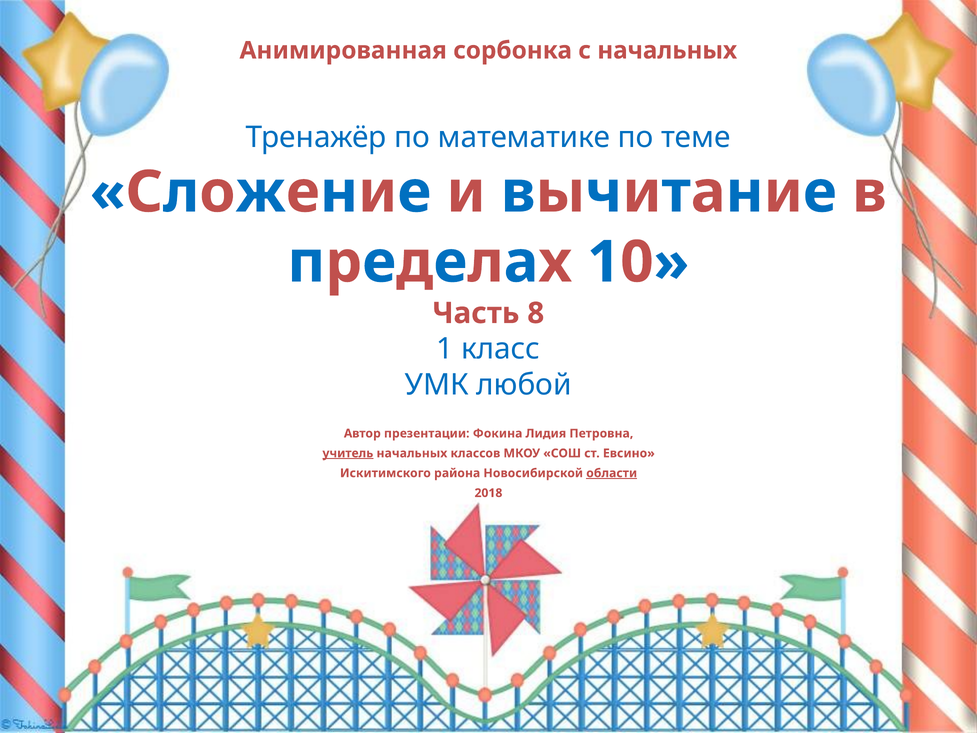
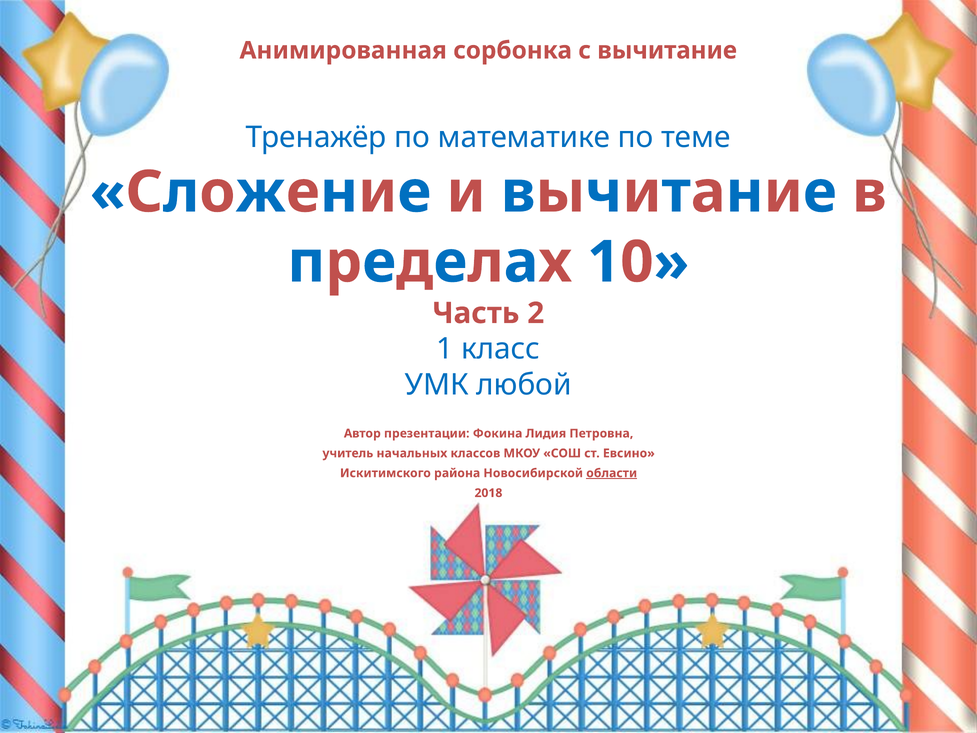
с начальных: начальных -> вычитание
8: 8 -> 2
учитель underline: present -> none
